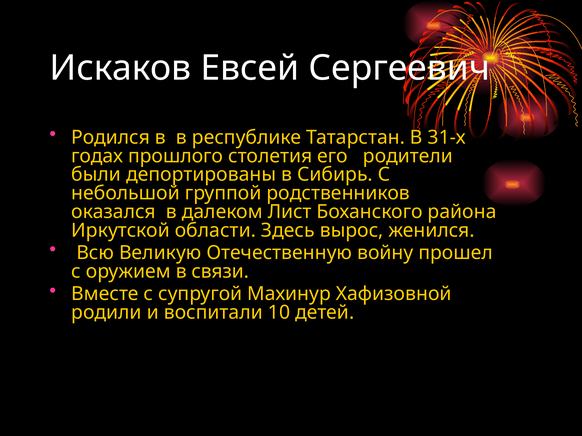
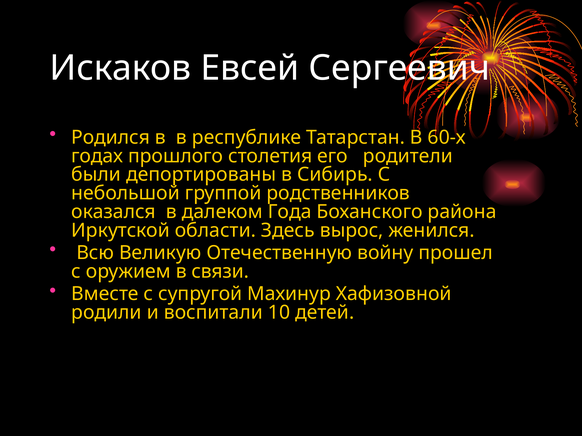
31-х: 31-х -> 60-х
Лист: Лист -> Года
